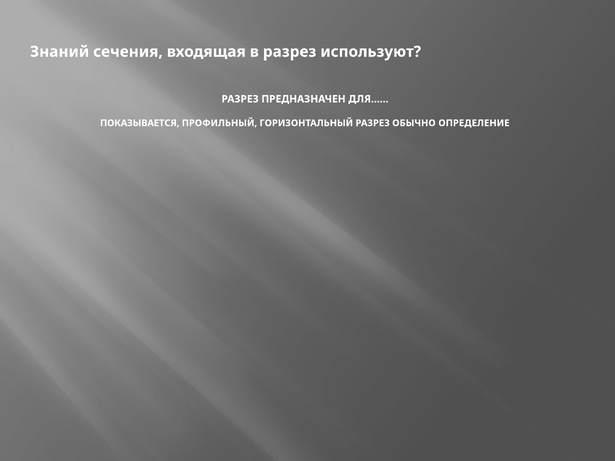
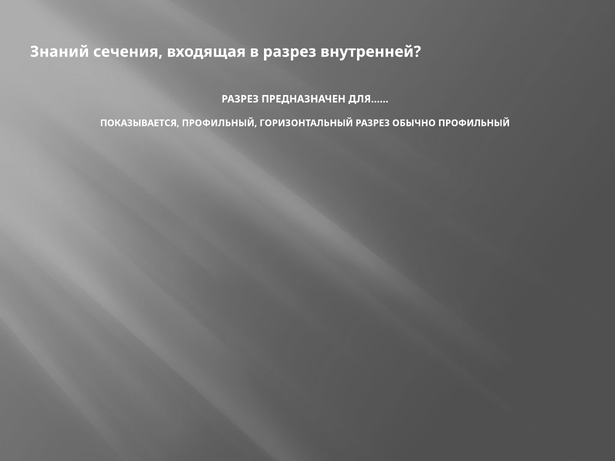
используют: используют -> внутренней
ОБЫЧНО ОПРЕДЕЛЕНИЕ: ОПРЕДЕЛЕНИЕ -> ПРОФИЛЬНЫЙ
